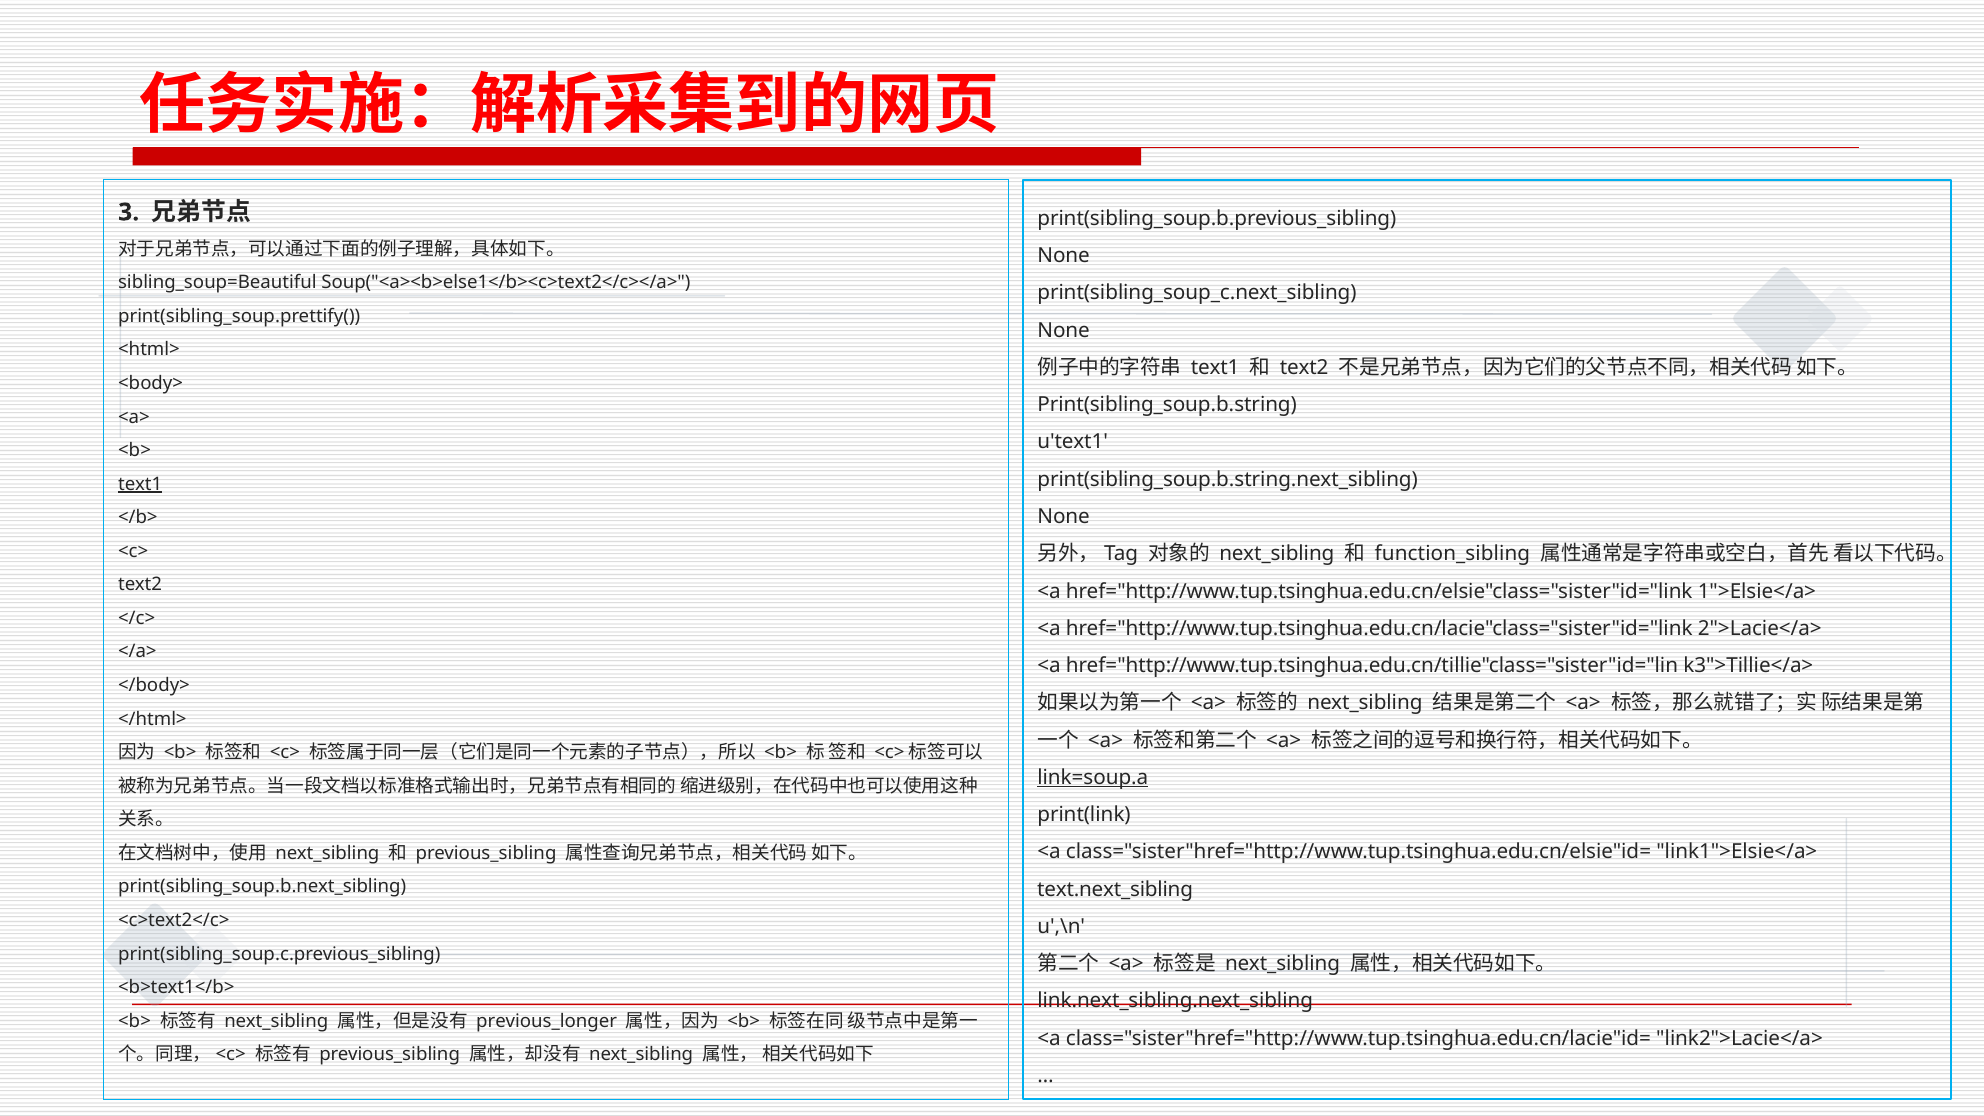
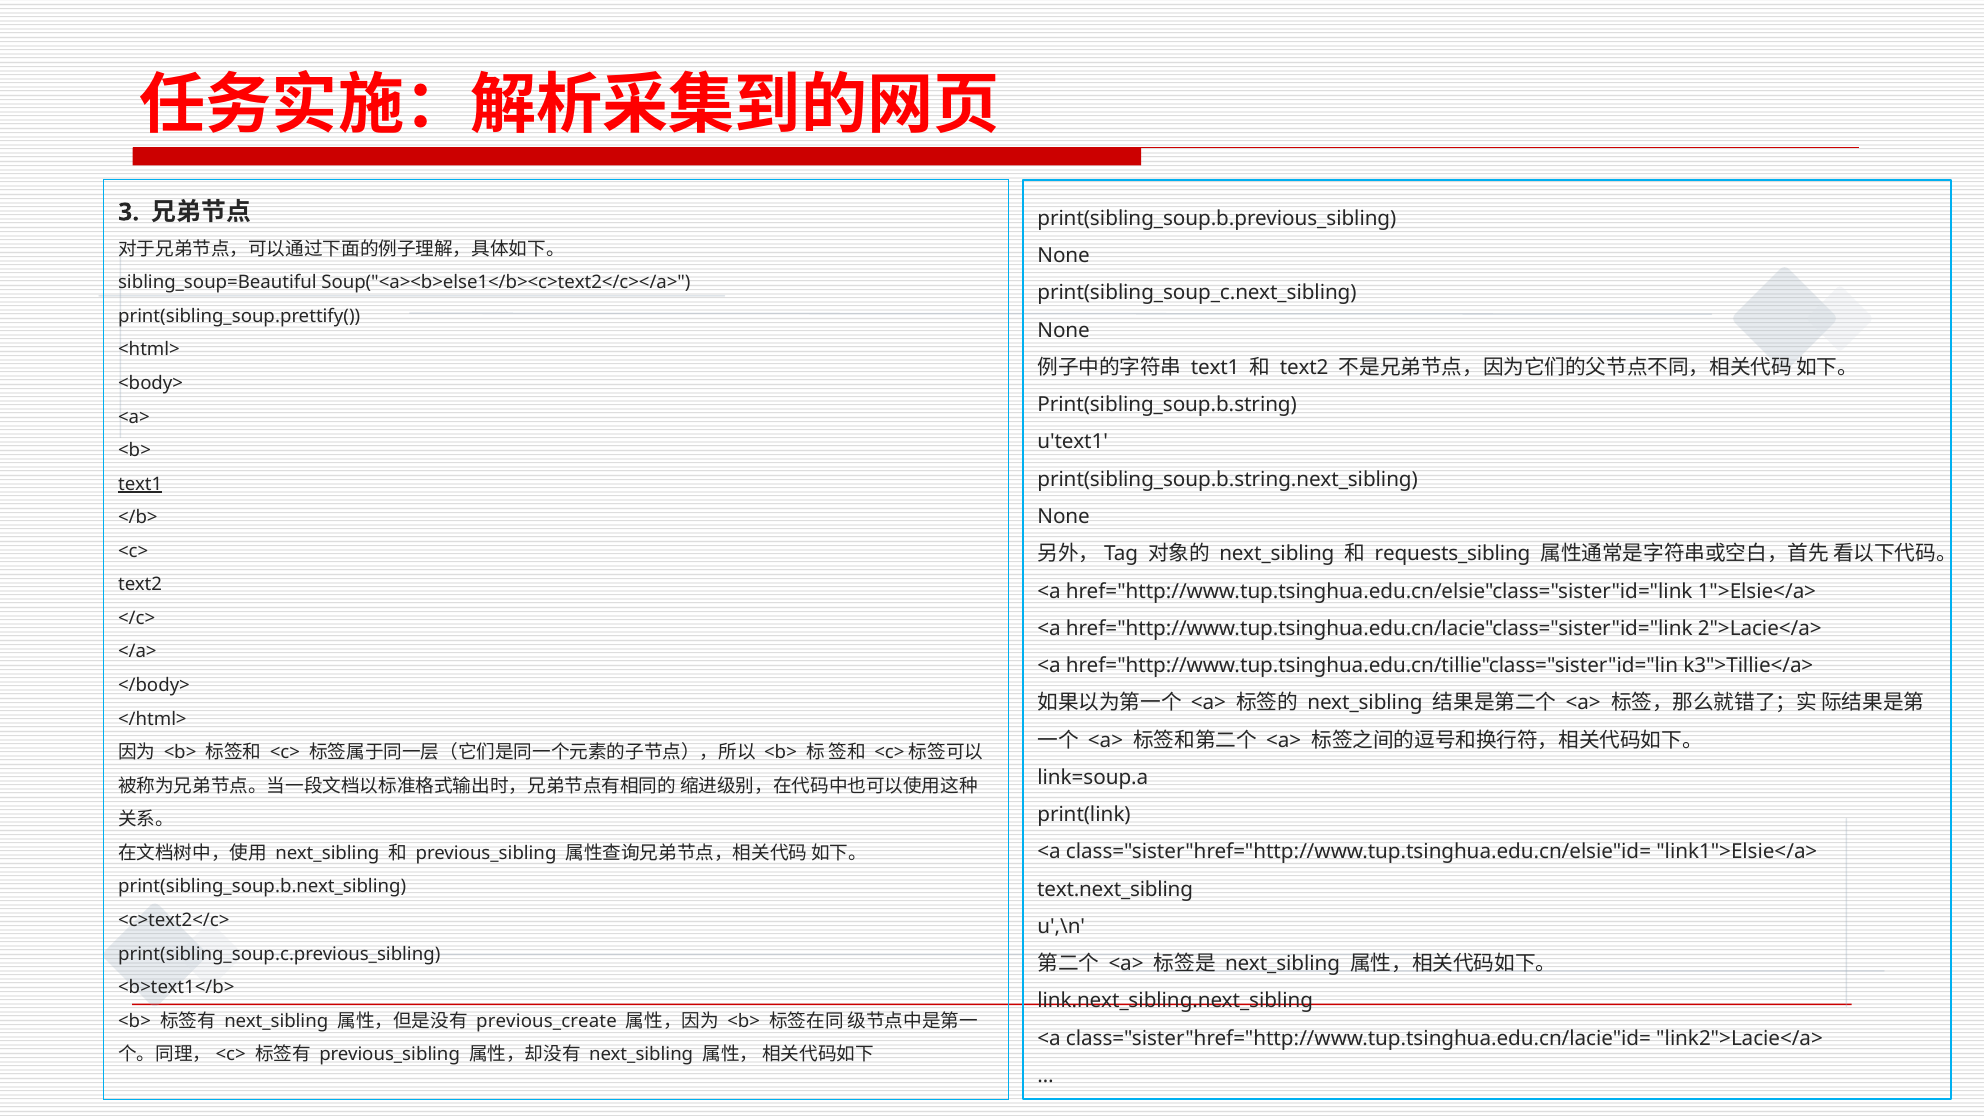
function_sibling: function_sibling -> requests_sibling
link=soup.a underline: present -> none
previous_longer: previous_longer -> previous_create
